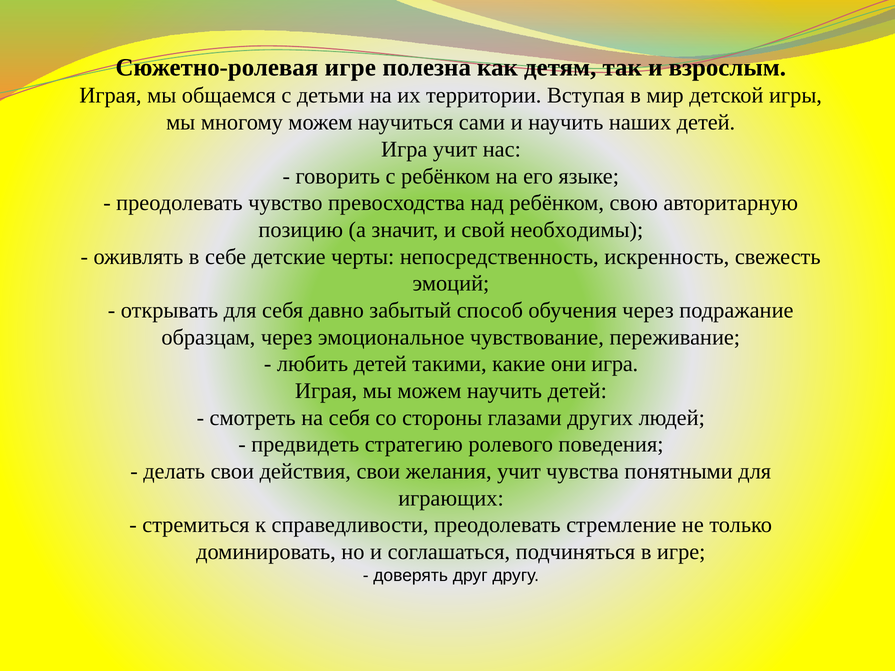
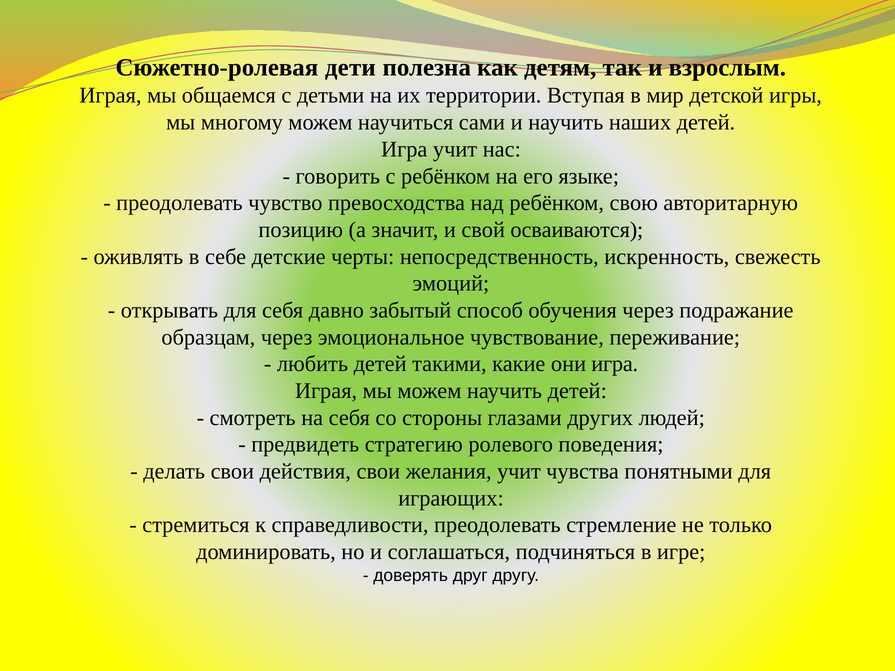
Сюжетно-ролевая игре: игре -> дети
необходимы: необходимы -> осваиваются
